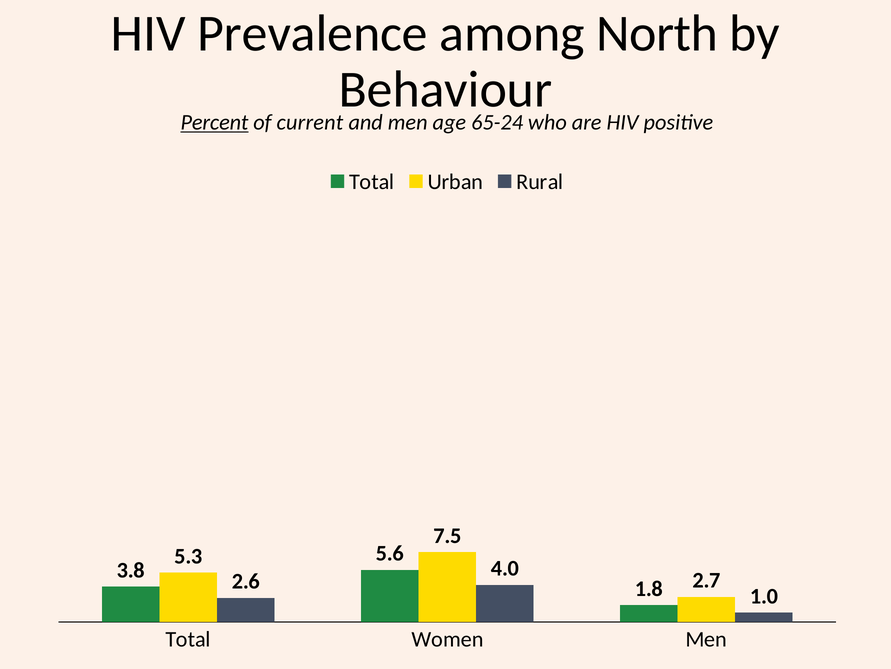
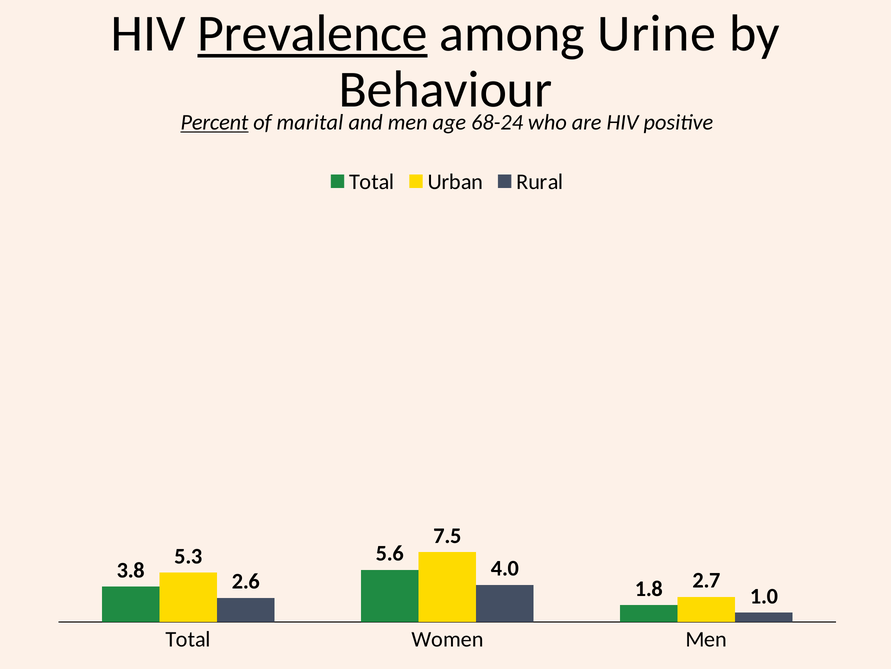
Prevalence underline: none -> present
North: North -> Urine
current: current -> marital
65-24: 65-24 -> 68-24
